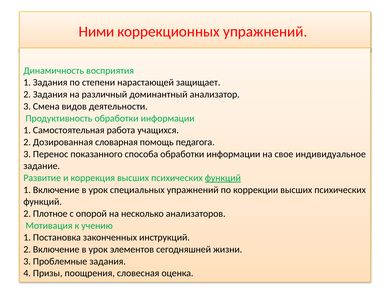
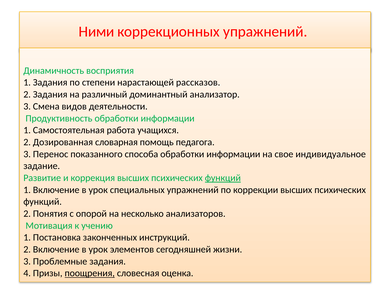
защищает: защищает -> рассказов
Плотное: Плотное -> Понятия
поощрения underline: none -> present
